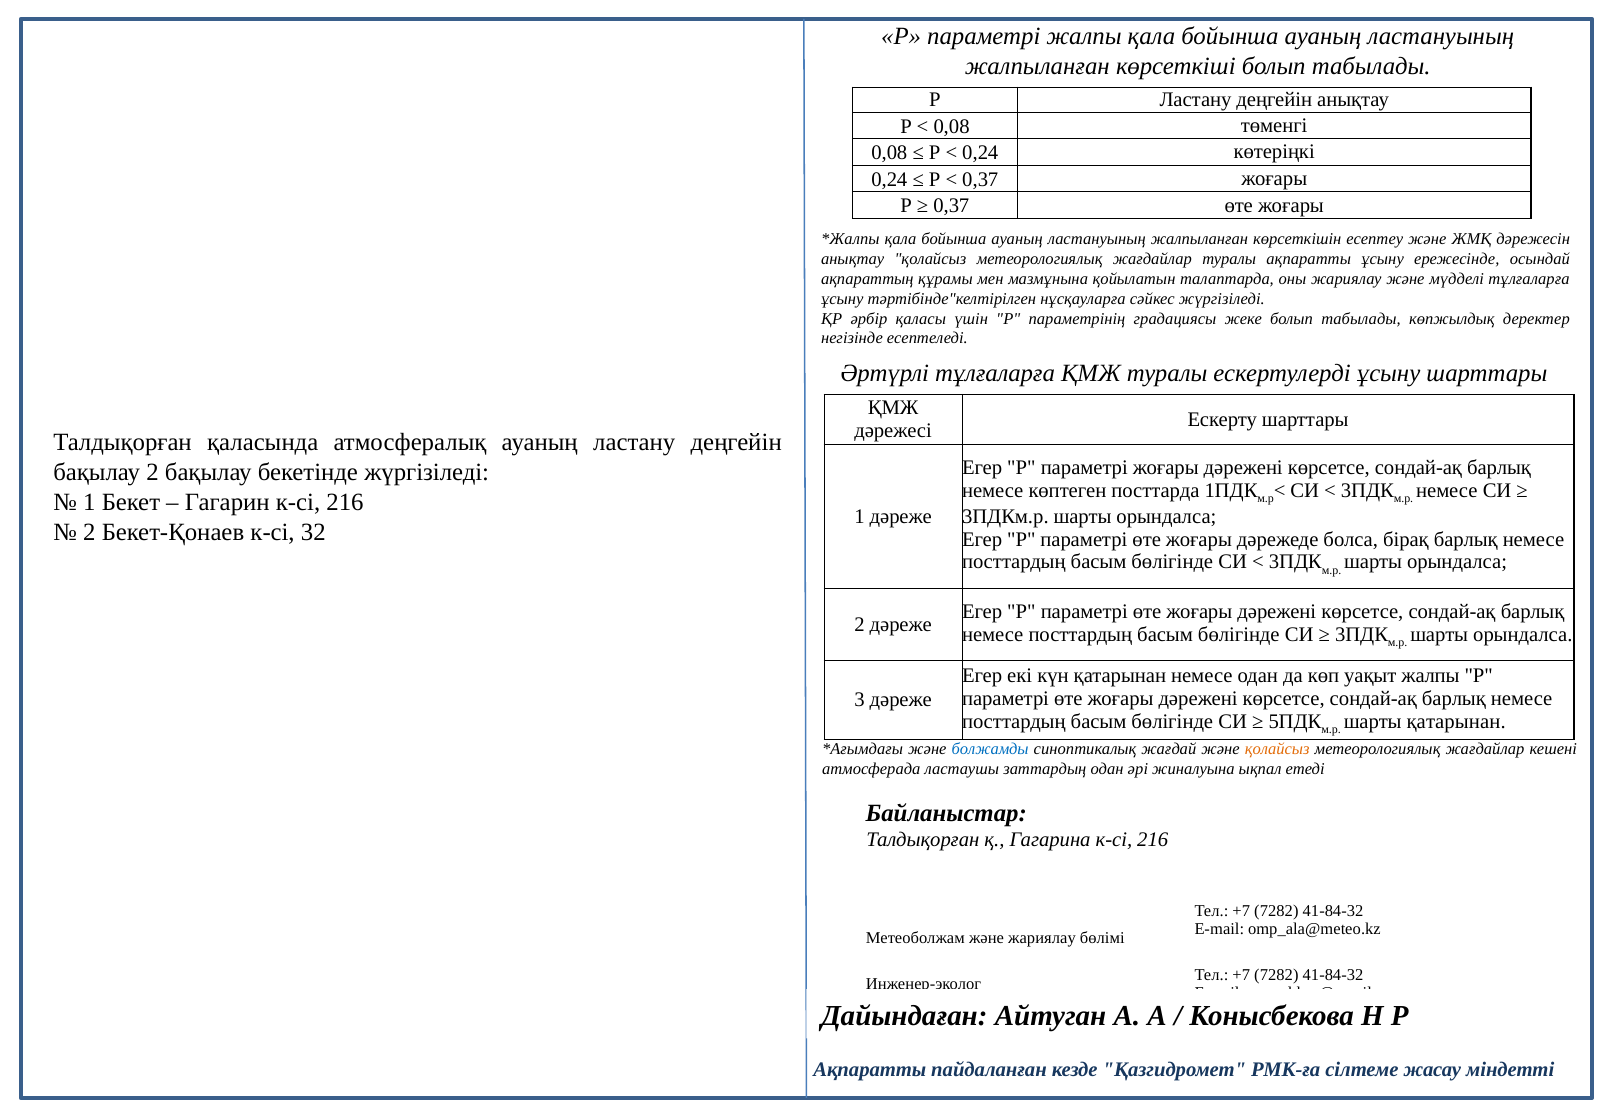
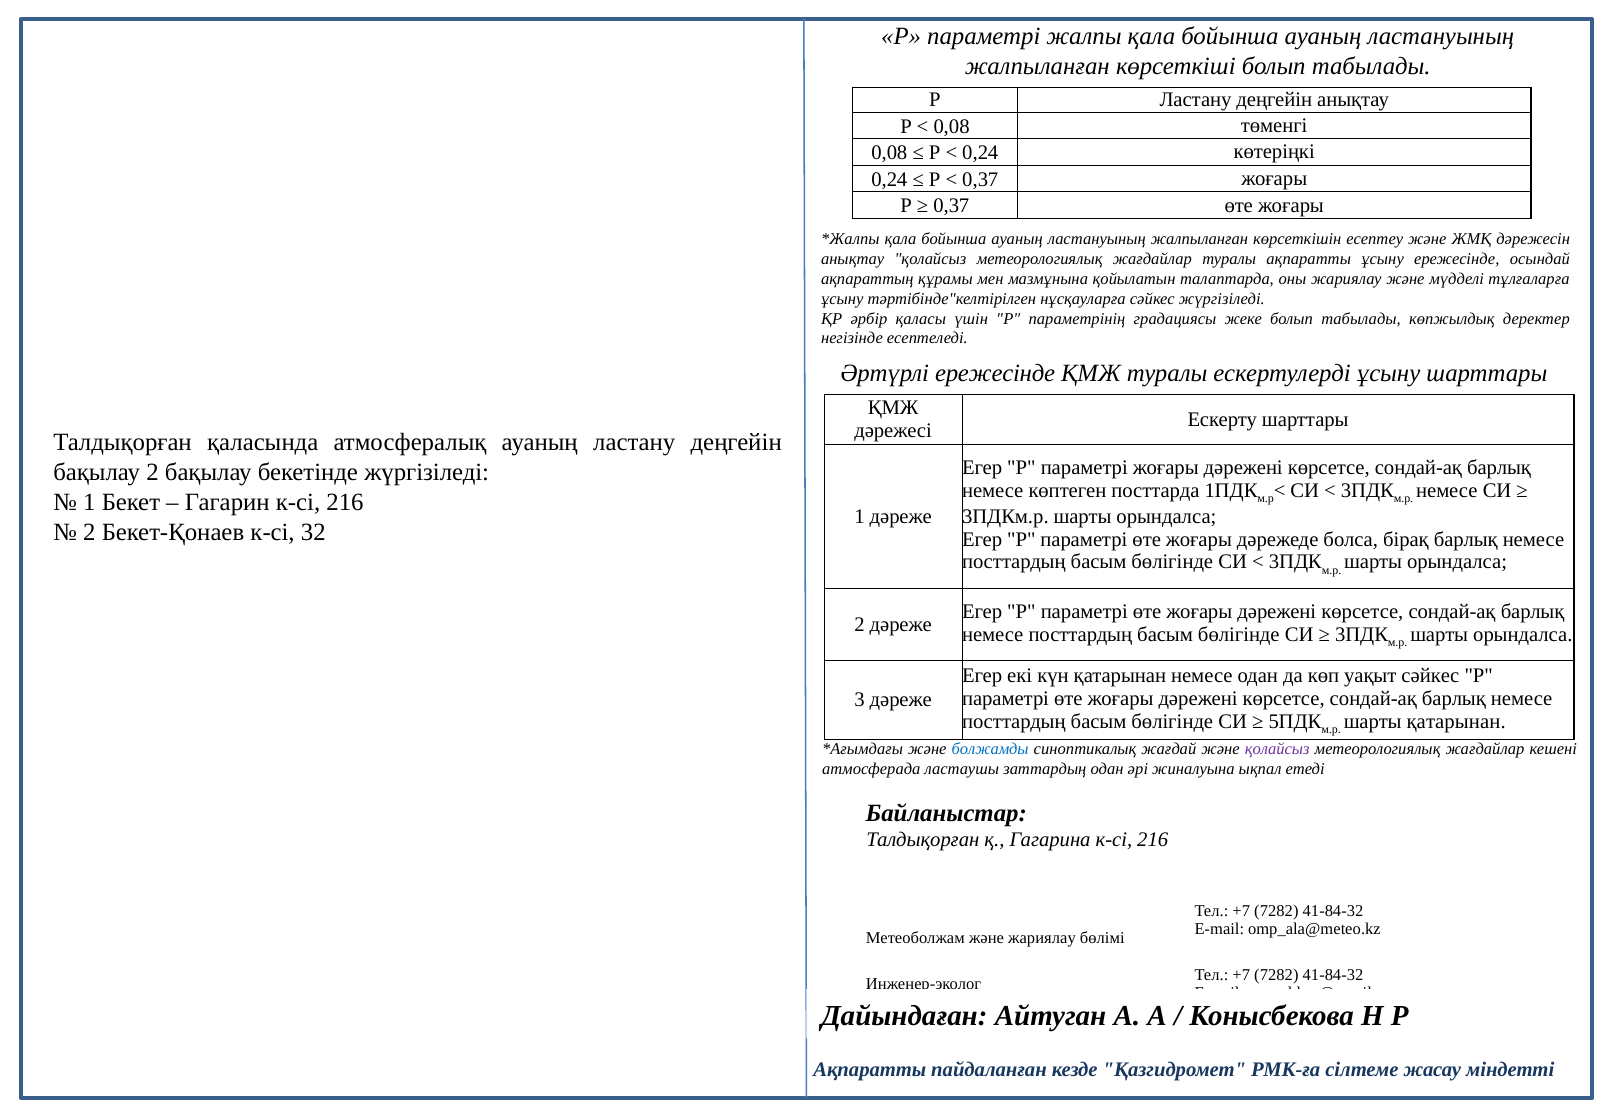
Әртүрлі тұлғаларға: тұлғаларға -> ережесінде
уақыт жалпы: жалпы -> сәйкес
қолайсыз at (1277, 749) colour: orange -> purple
